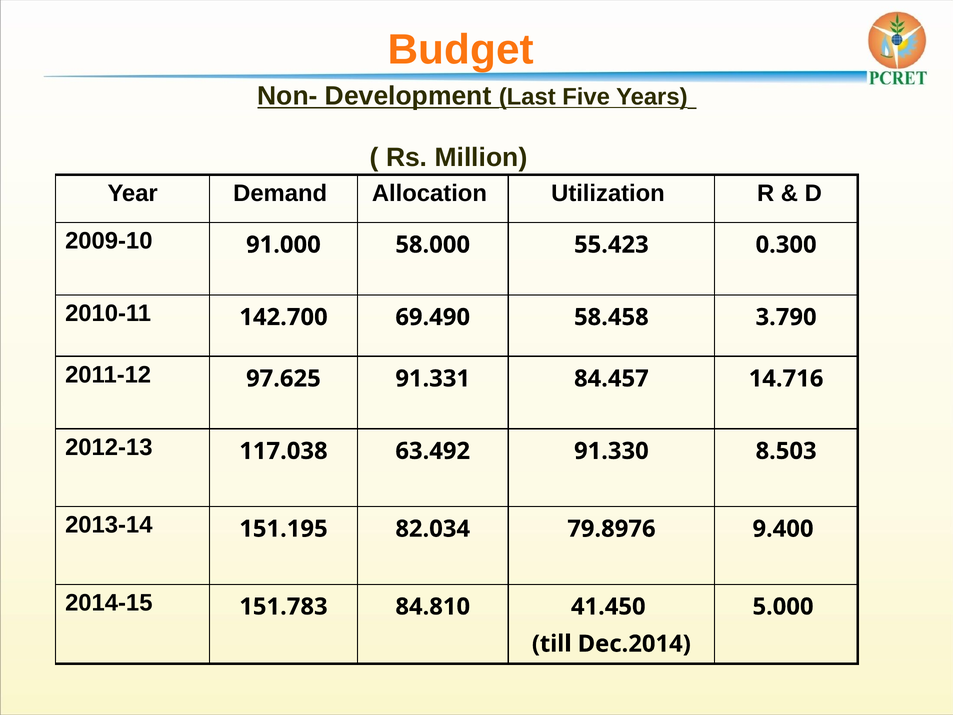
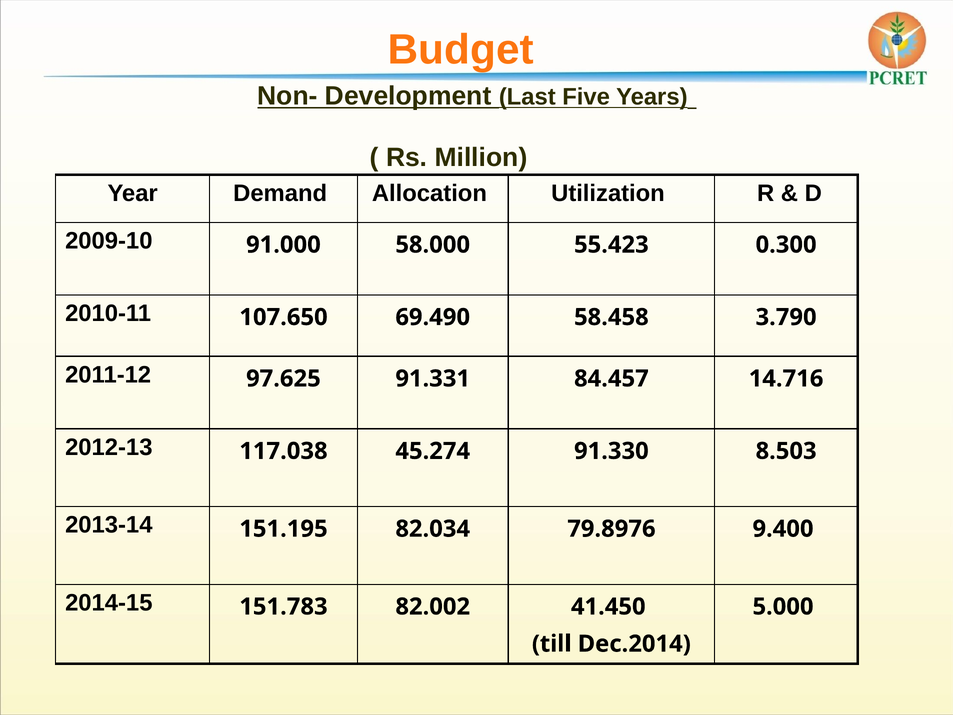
142.700: 142.700 -> 107.650
63.492: 63.492 -> 45.274
84.810: 84.810 -> 82.002
